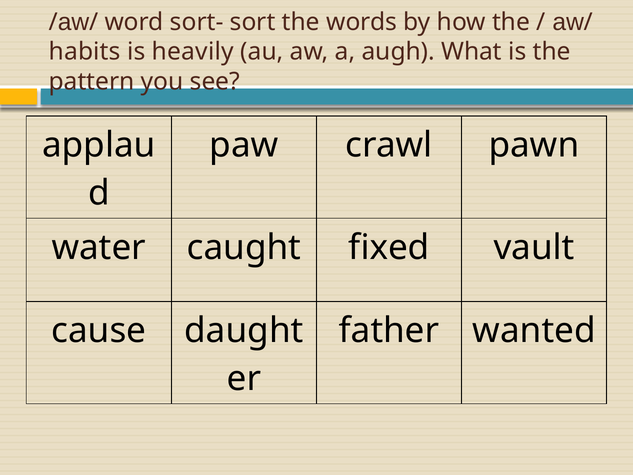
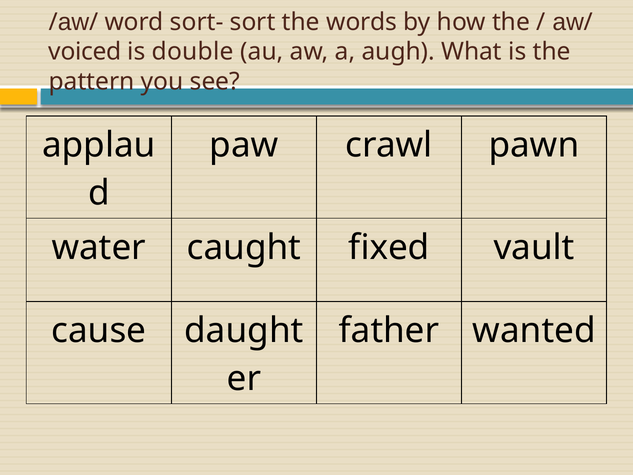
habits: habits -> voiced
heavily: heavily -> double
